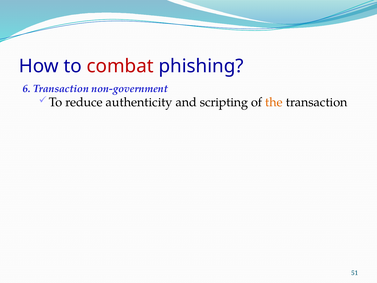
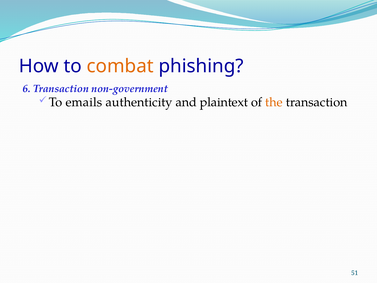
combat colour: red -> orange
reduce: reduce -> emails
scripting: scripting -> plaintext
